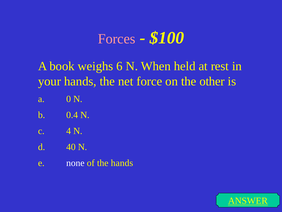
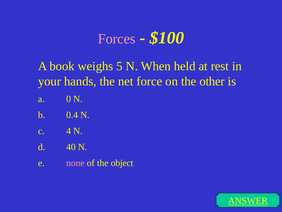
6: 6 -> 5
none colour: white -> pink
the hands: hands -> object
